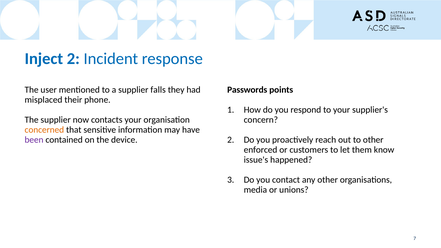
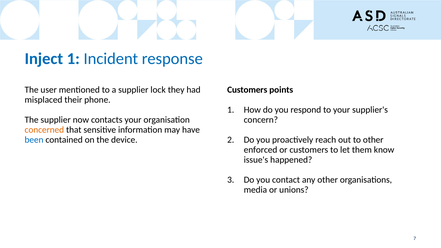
Inject 2: 2 -> 1
falls: falls -> lock
Passwords at (247, 90): Passwords -> Customers
been colour: purple -> blue
